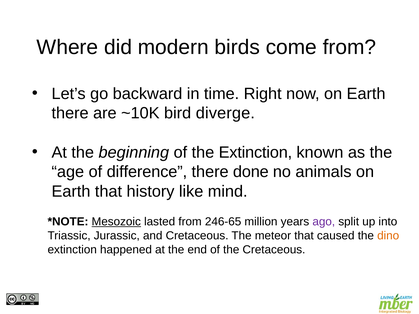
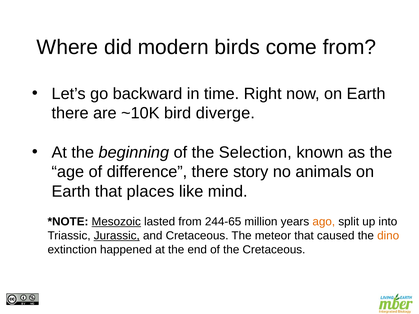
the Extinction: Extinction -> Selection
done: done -> story
history: history -> places
246-65: 246-65 -> 244-65
ago colour: purple -> orange
Jurassic underline: none -> present
